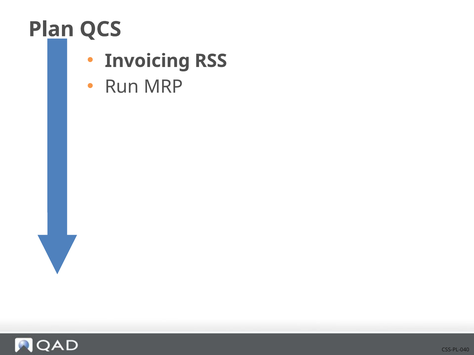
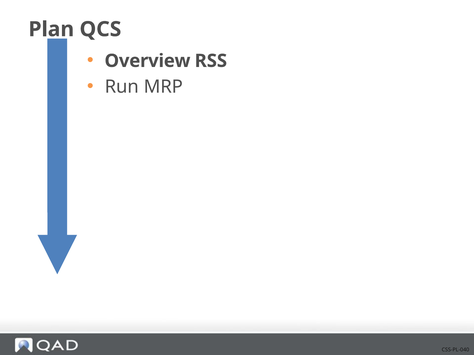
Invoicing: Invoicing -> Overview
